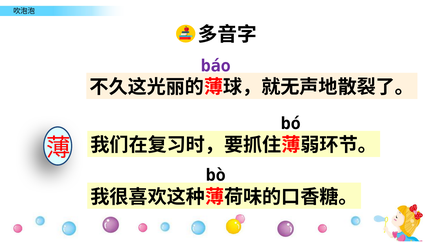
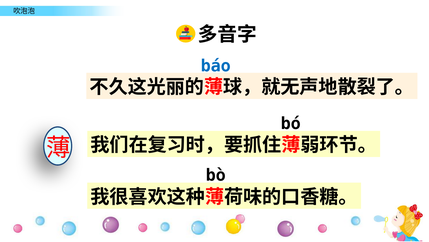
báo colour: purple -> blue
